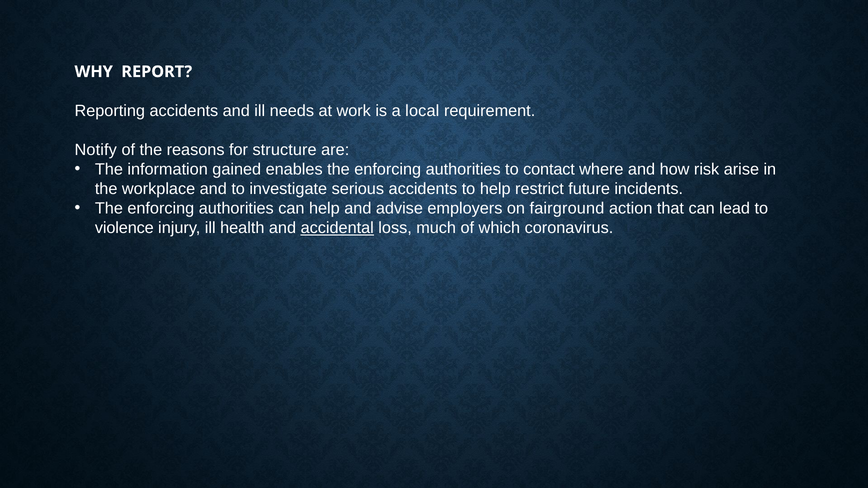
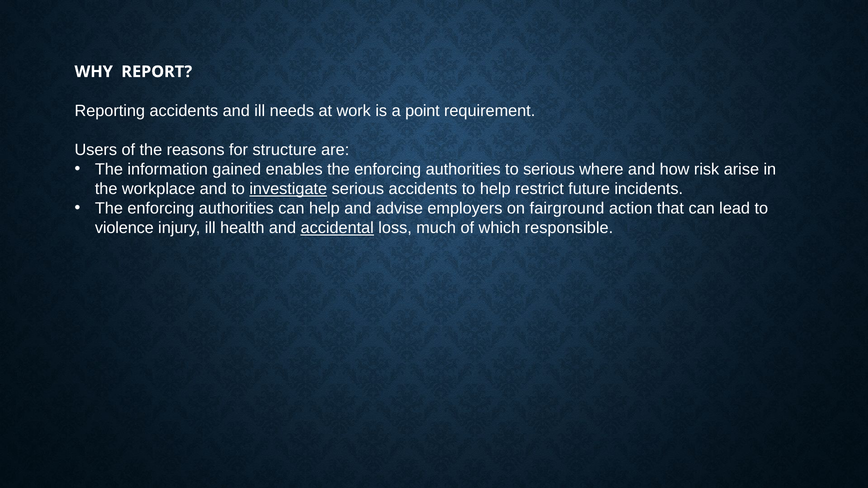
local: local -> point
Notify: Notify -> Users
to contact: contact -> serious
investigate underline: none -> present
coronavirus: coronavirus -> responsible
